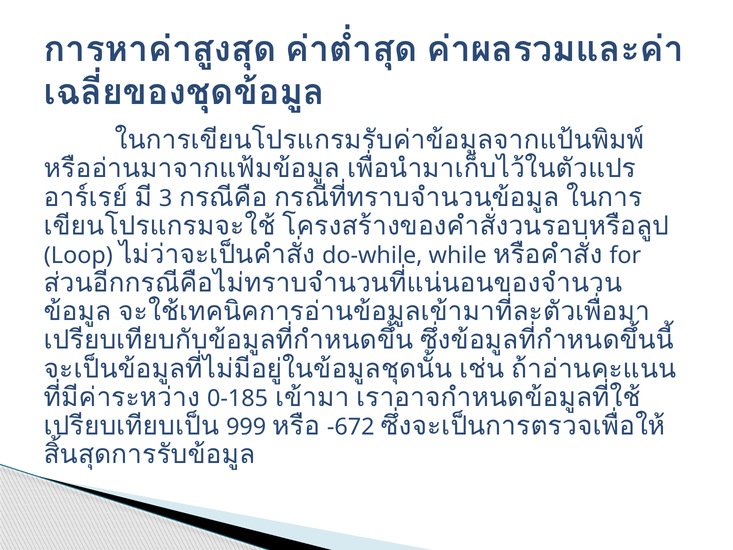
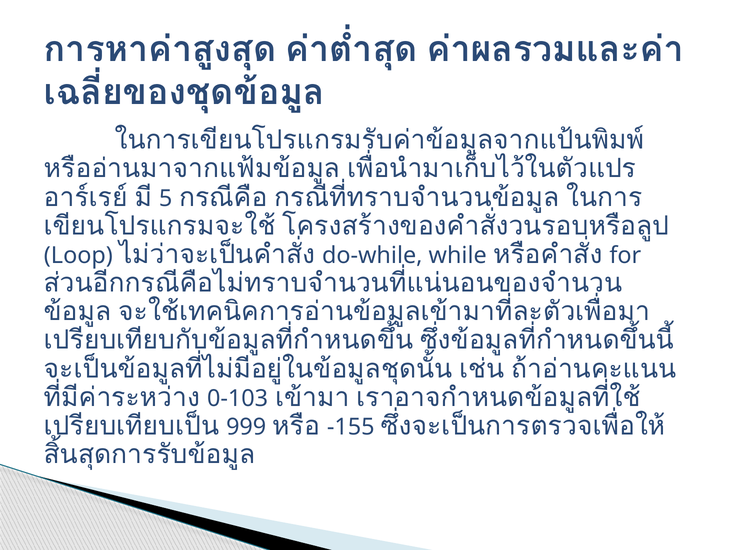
3: 3 -> 5
0-185: 0-185 -> 0-103
-672: -672 -> -155
